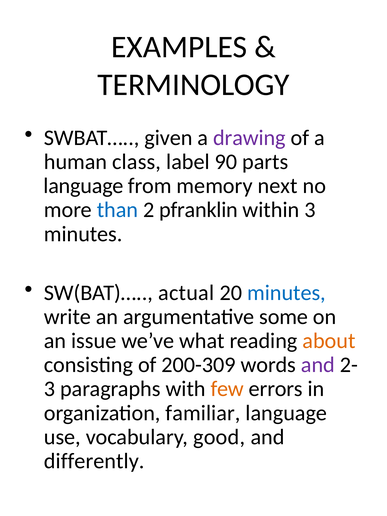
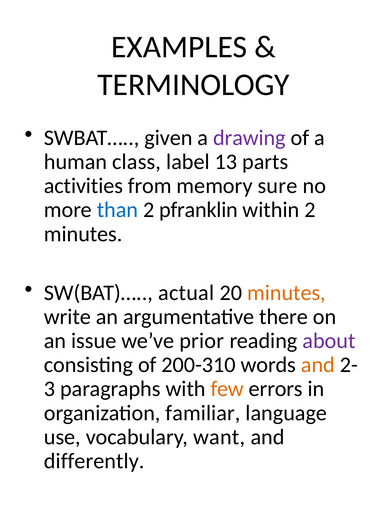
90: 90 -> 13
language at (83, 186): language -> activities
next: next -> sure
within 3: 3 -> 2
minutes at (286, 293) colour: blue -> orange
some: some -> there
what: what -> prior
about colour: orange -> purple
200-309: 200-309 -> 200-310
and at (318, 365) colour: purple -> orange
good: good -> want
